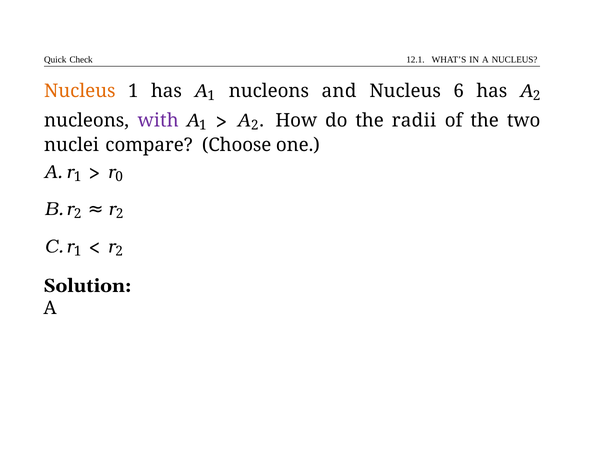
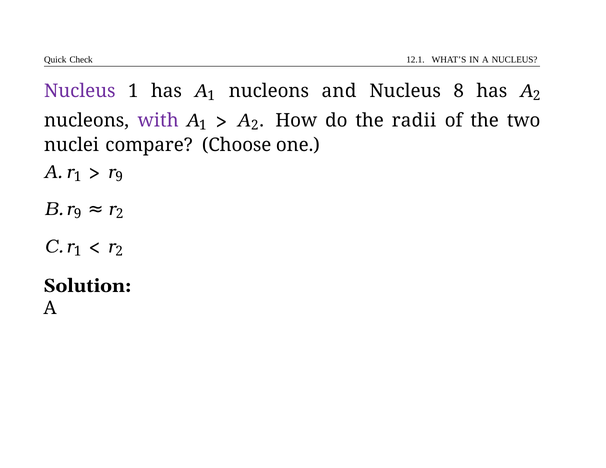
Nucleus at (80, 91) colour: orange -> purple
6: 6 -> 8
0 at (119, 177): 0 -> 9
2 at (78, 214): 2 -> 9
